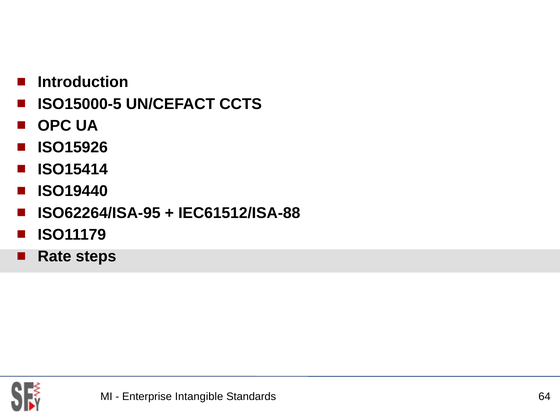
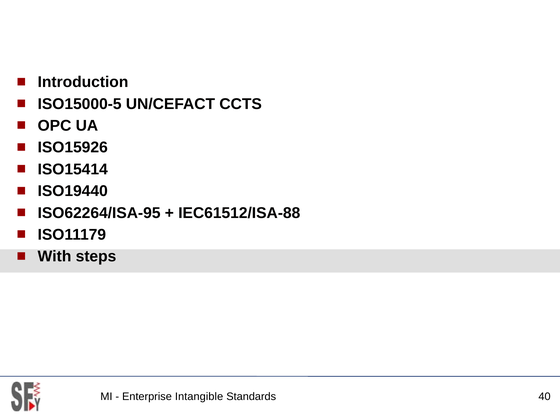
Rate: Rate -> With
64: 64 -> 40
